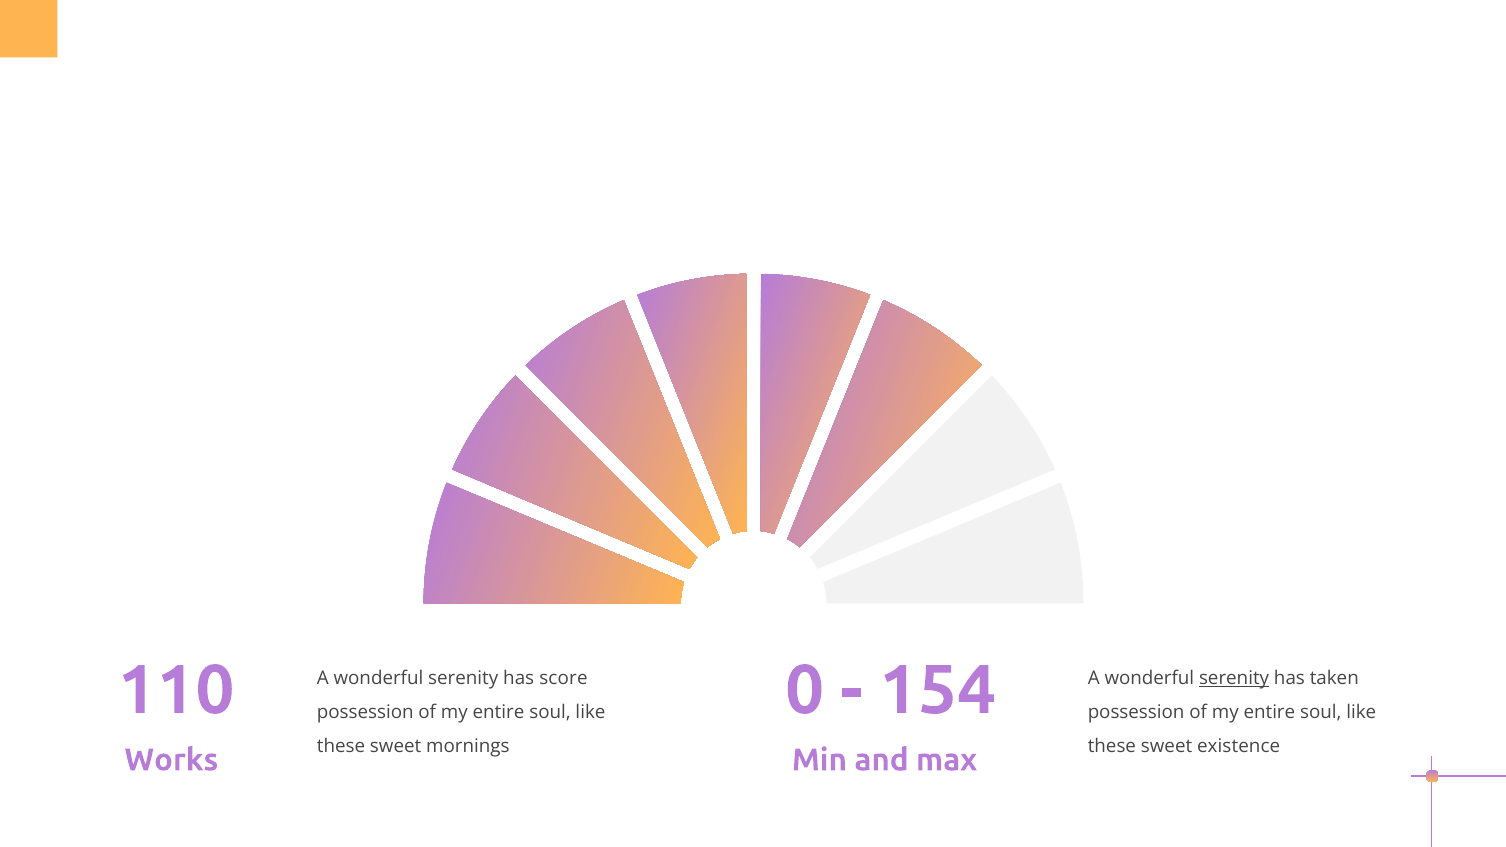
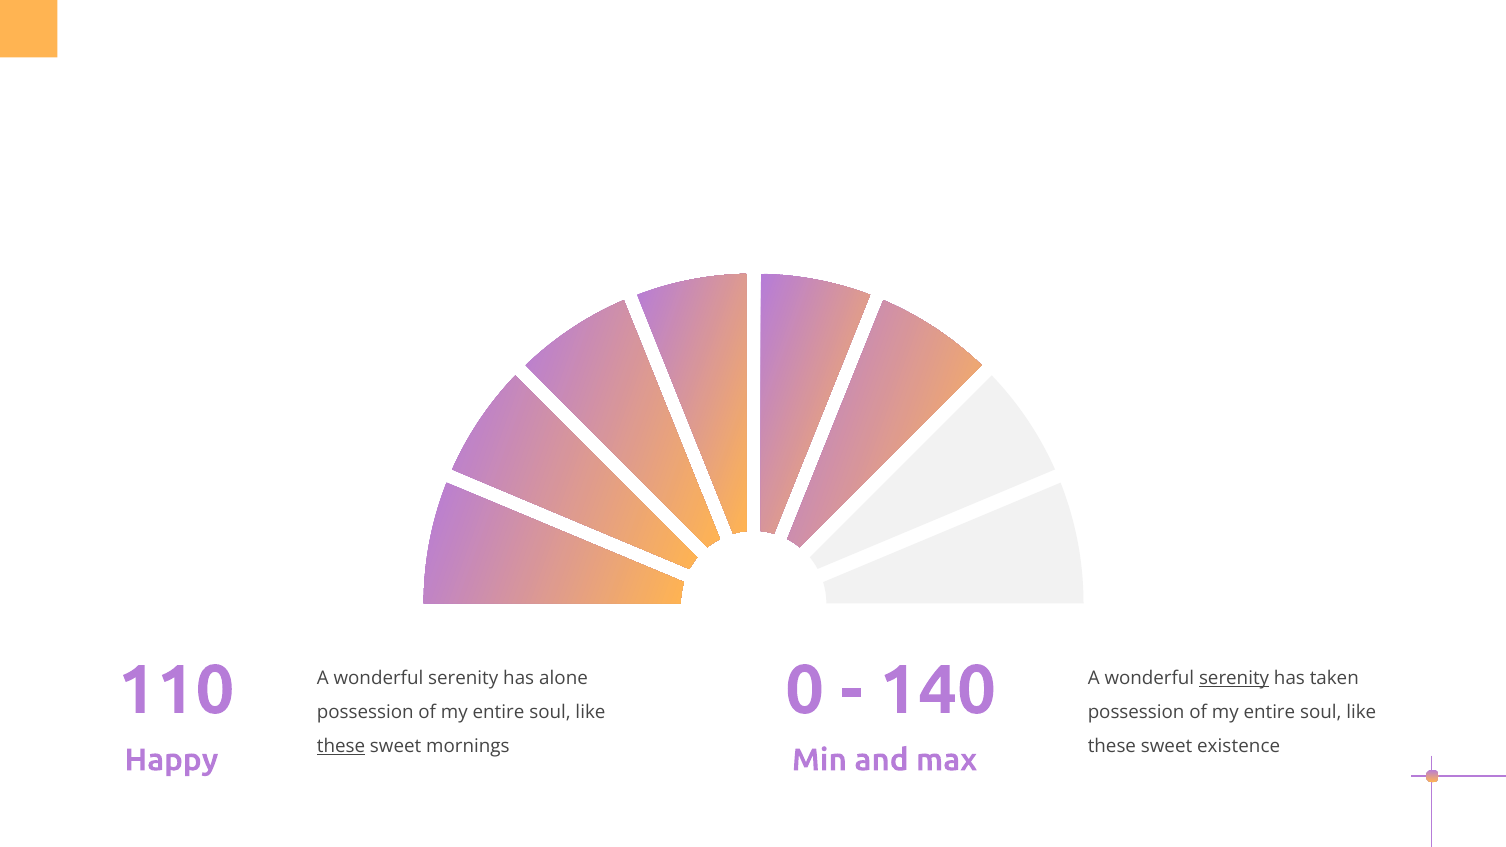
154 at (938, 690): 154 -> 140
score: score -> alone
these at (341, 746) underline: none -> present
Works: Works -> Happy
